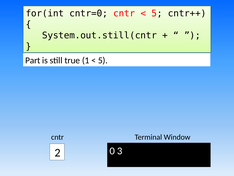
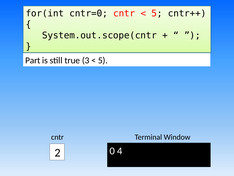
System.out.still(cntr: System.out.still(cntr -> System.out.scope(cntr
1: 1 -> 3
3: 3 -> 4
